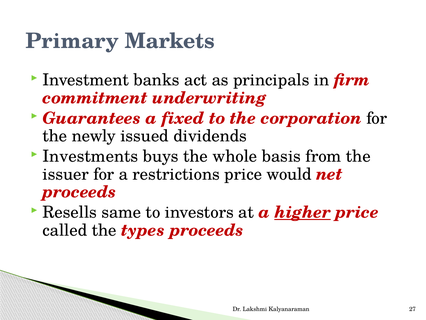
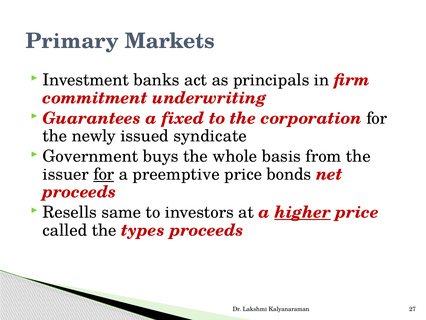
dividends: dividends -> syndicate
Investments: Investments -> Government
for at (104, 174) underline: none -> present
restrictions: restrictions -> preemptive
would: would -> bonds
